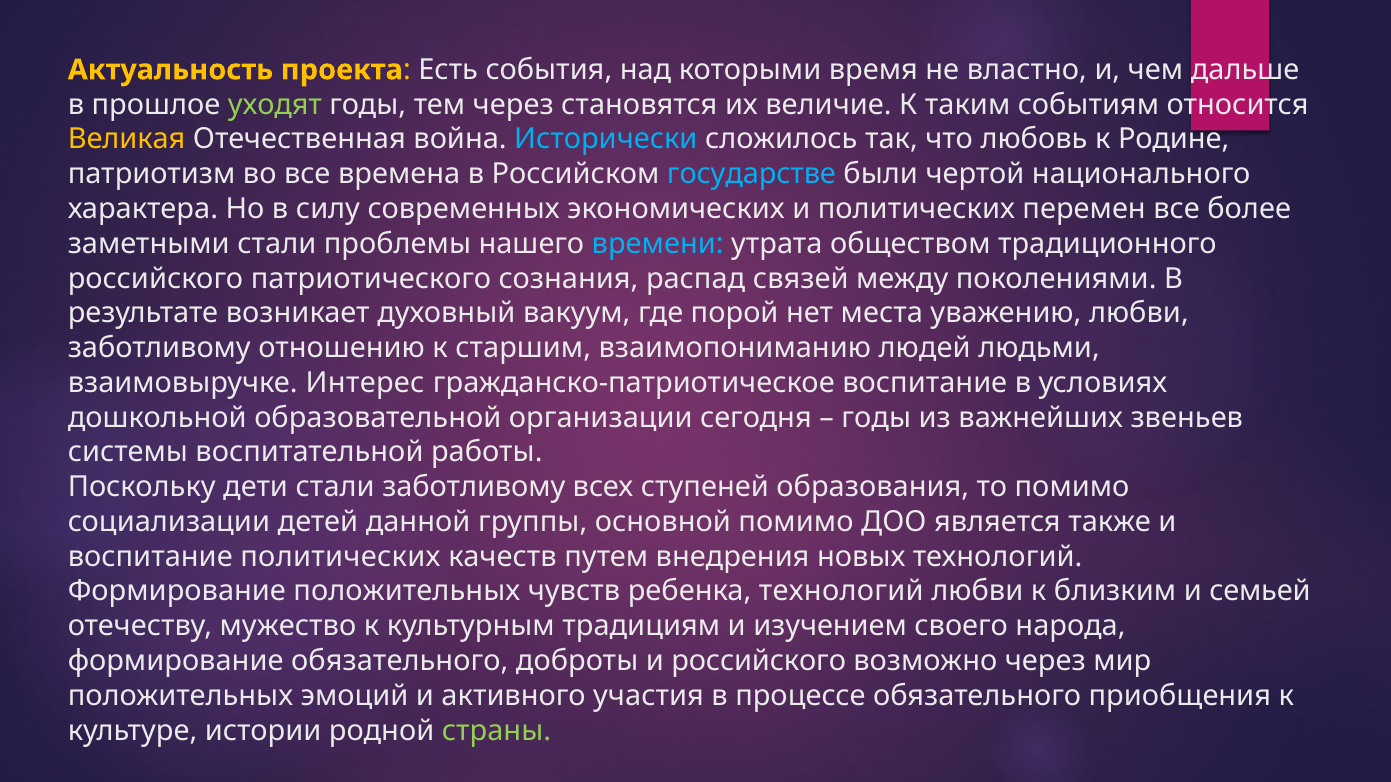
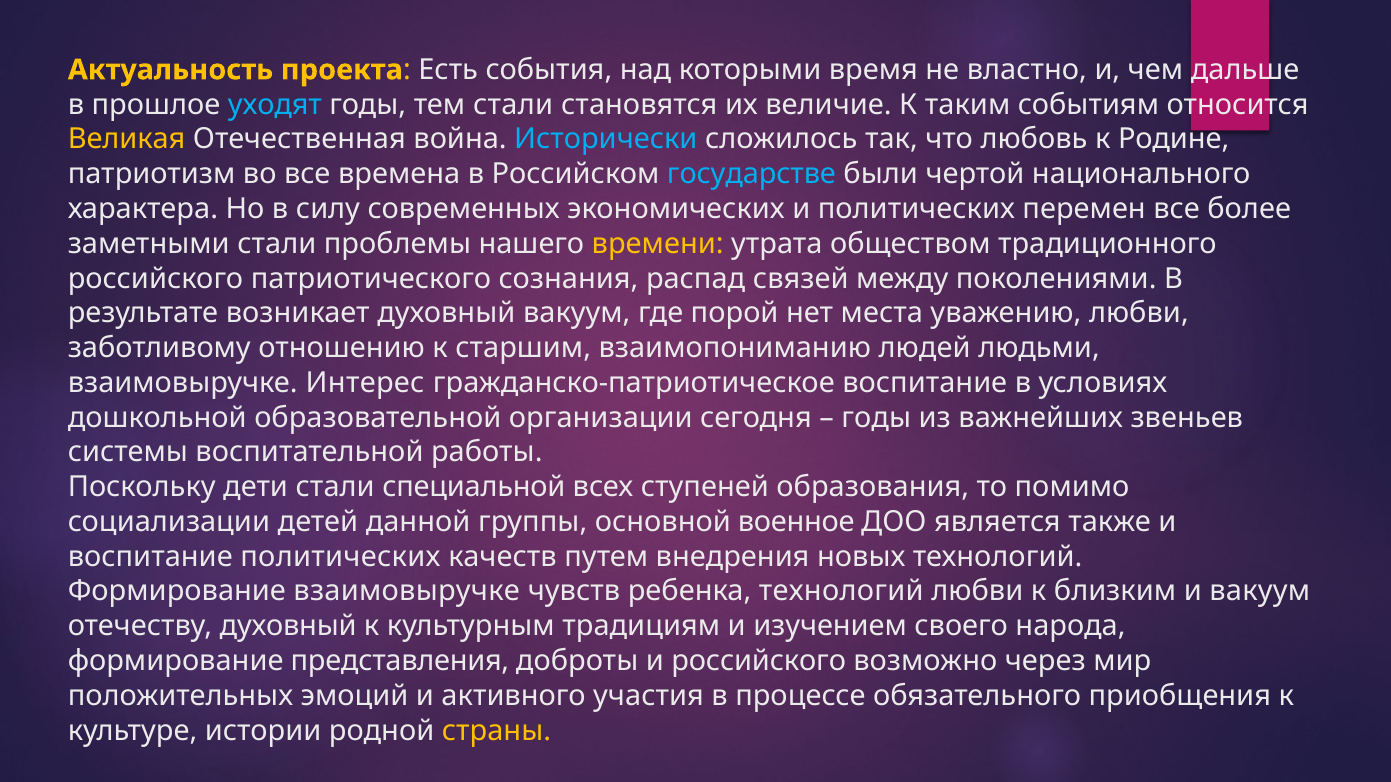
уходят colour: light green -> light blue
тем через: через -> стали
времени colour: light blue -> yellow
стали заботливому: заботливому -> специальной
основной помимо: помимо -> военное
Формирование положительных: положительных -> взаимовыручке
и семьей: семьей -> вакуум
отечеству мужество: мужество -> духовный
формирование обязательного: обязательного -> представления
страны colour: light green -> yellow
